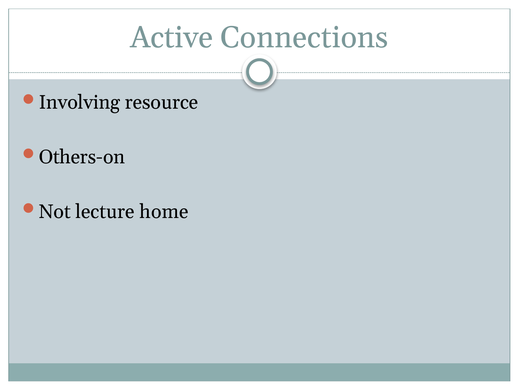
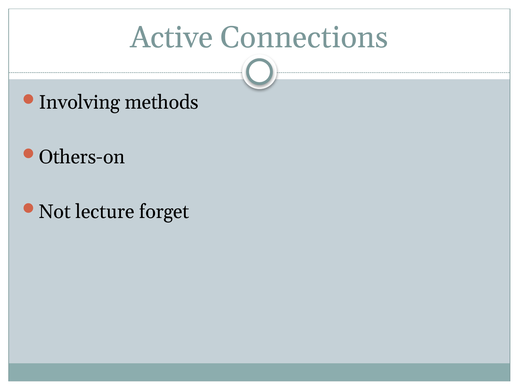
resource: resource -> methods
home: home -> forget
